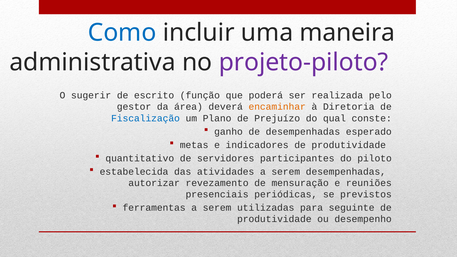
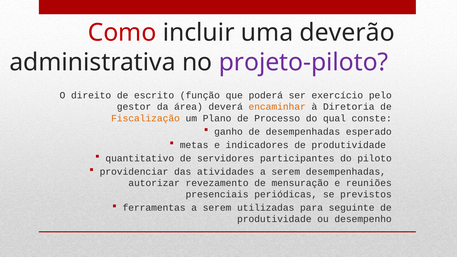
Como colour: blue -> red
maneira: maneira -> deverão
sugerir: sugerir -> direito
realizada: realizada -> exercício
Fiscalização colour: blue -> orange
Prejuízo: Prejuízo -> Processo
estabelecida: estabelecida -> providenciar
